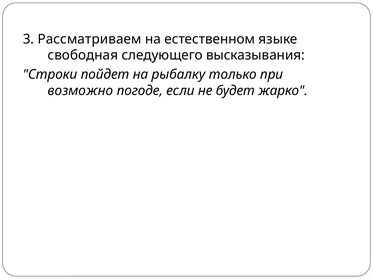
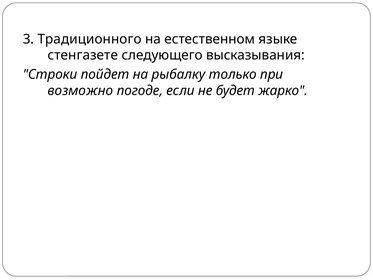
Рассматриваем: Рассматриваем -> Традиционного
свободная: свободная -> стенгазете
